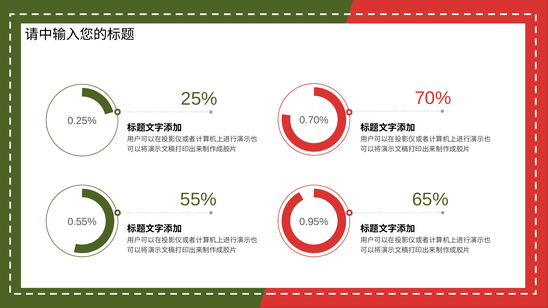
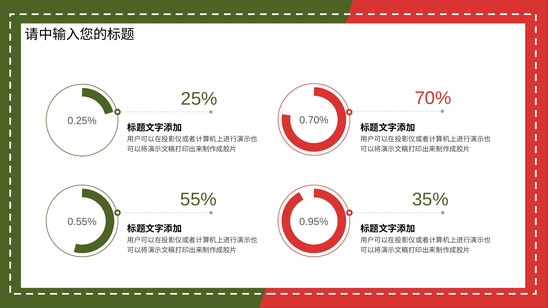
65%: 65% -> 35%
